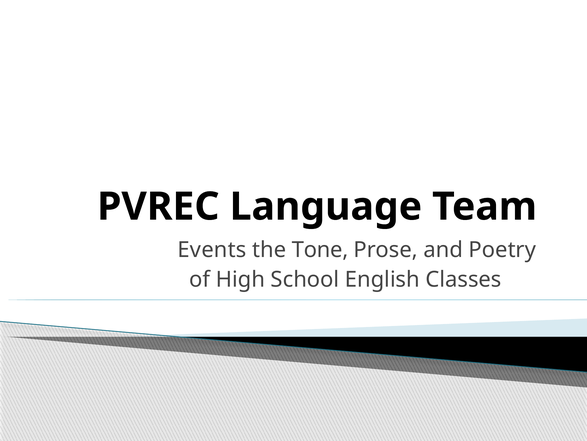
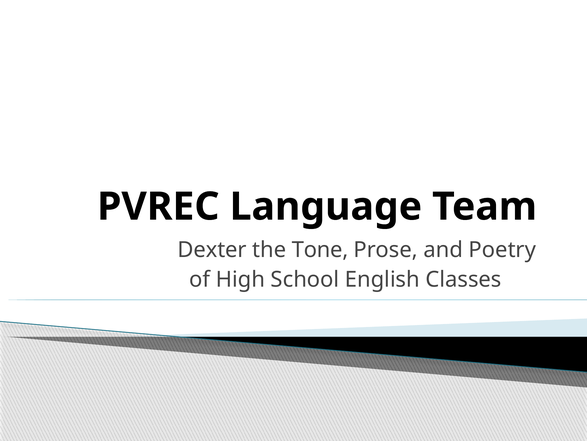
Events: Events -> Dexter
